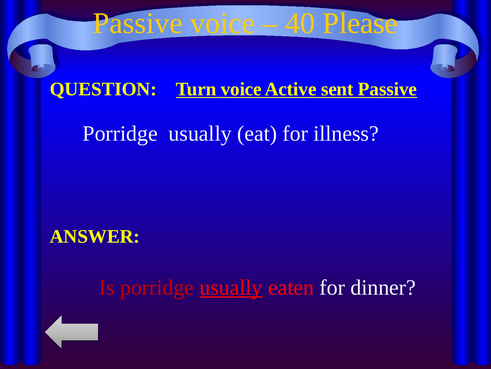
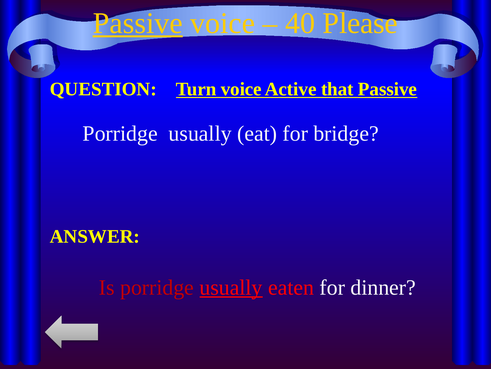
Passive at (138, 23) underline: none -> present
sent: sent -> that
illness: illness -> bridge
